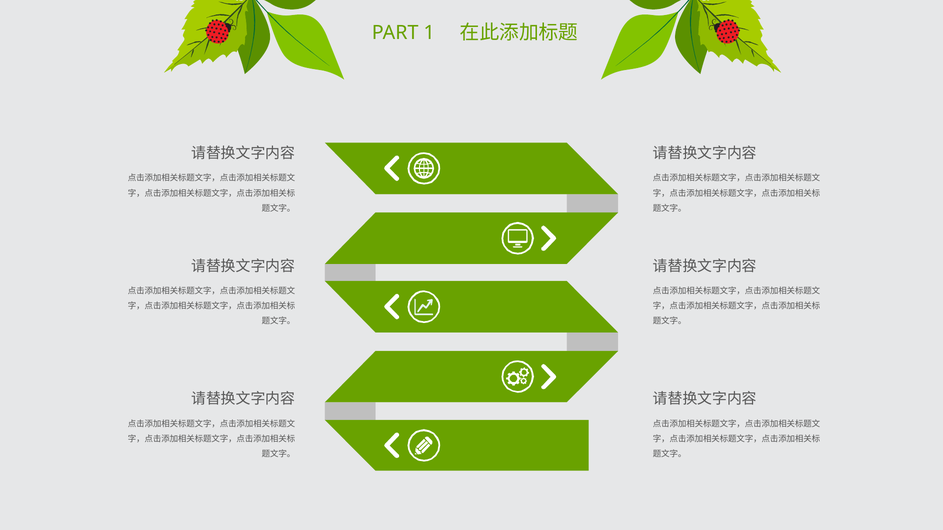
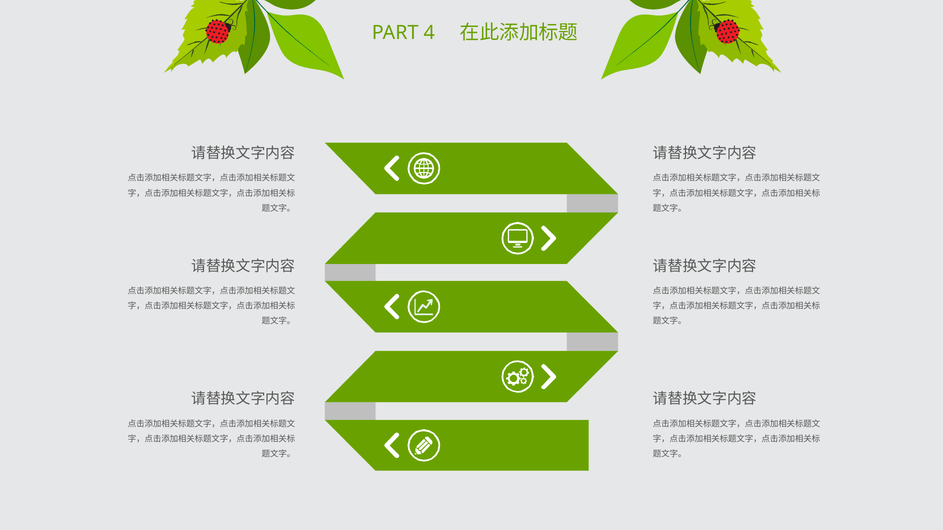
1: 1 -> 4
